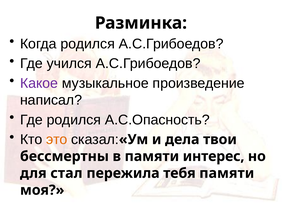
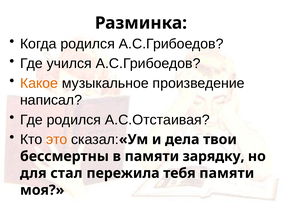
Какое colour: purple -> orange
А.С.Опасность: А.С.Опасность -> А.С.Отстаивая
интерес: интерес -> зарядку
